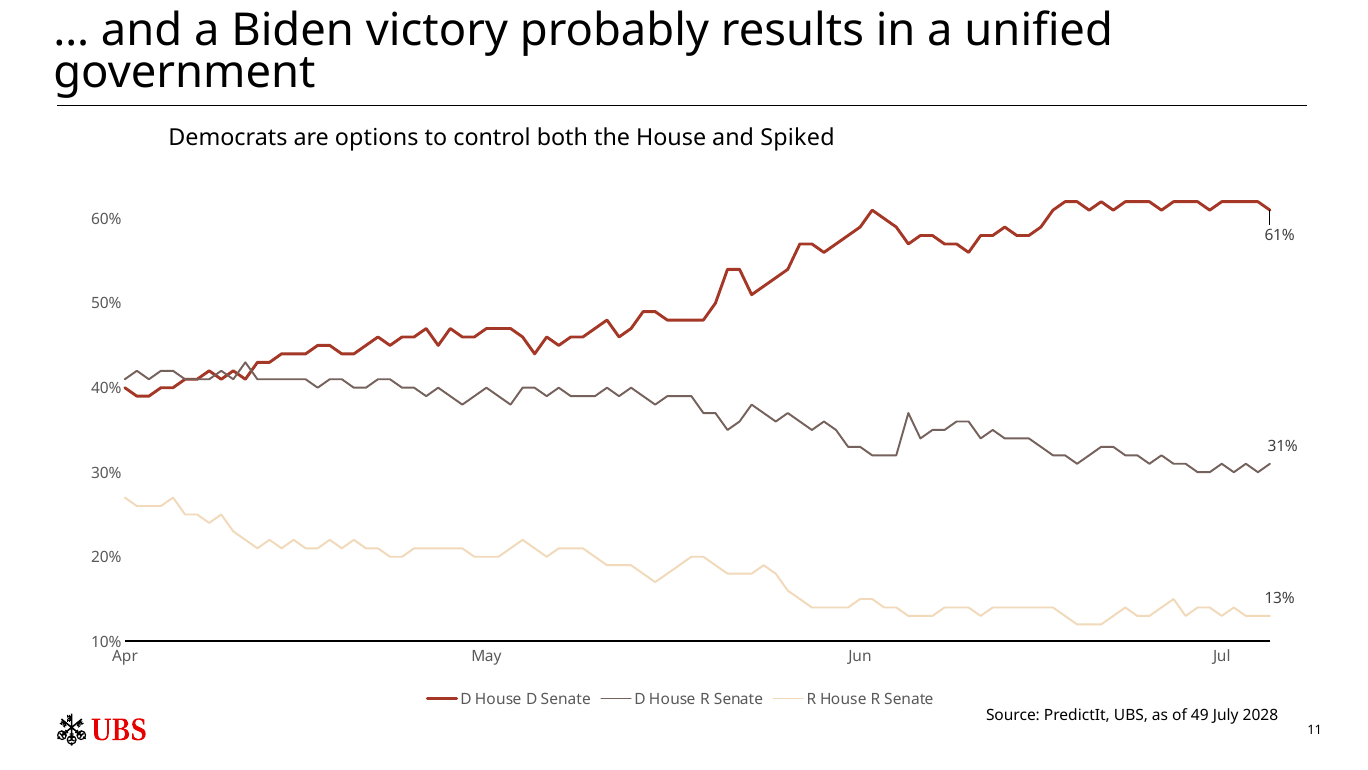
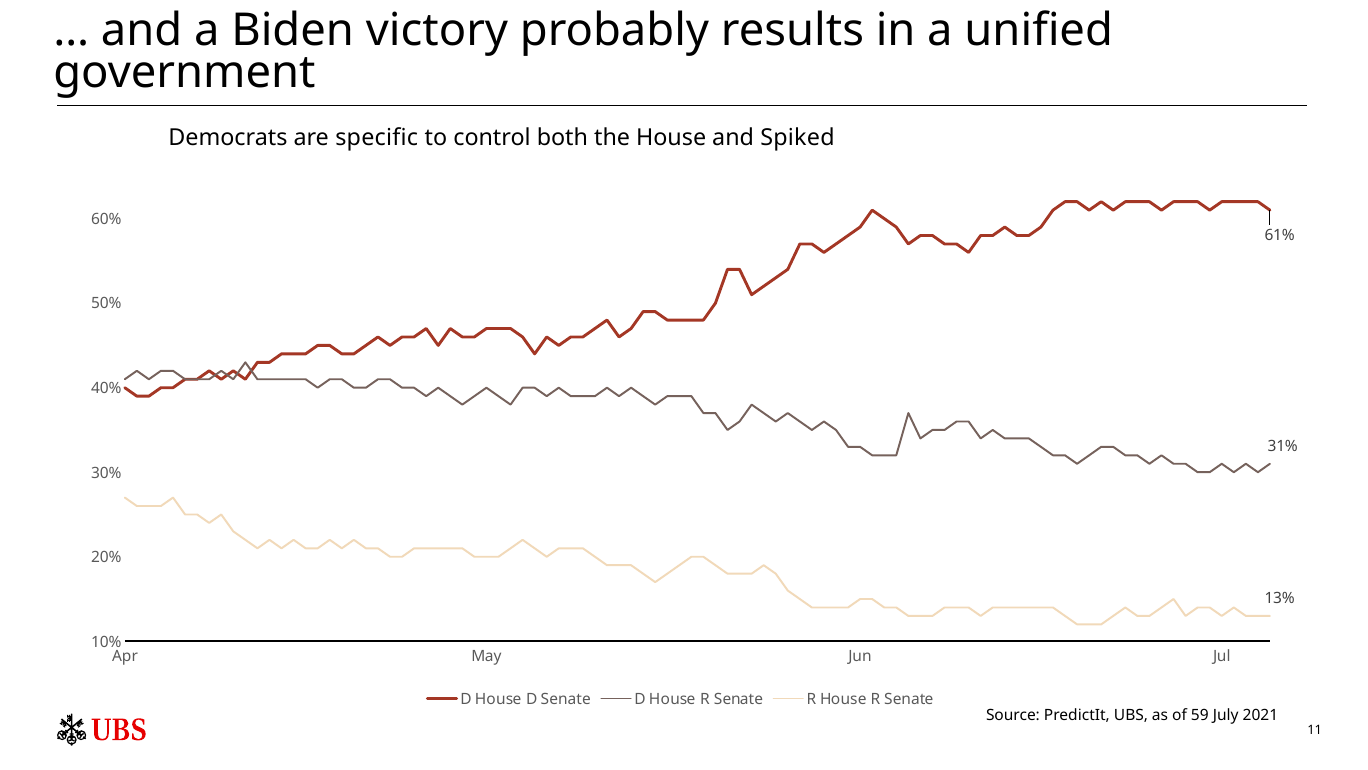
options: options -> specific
49: 49 -> 59
2028: 2028 -> 2021
